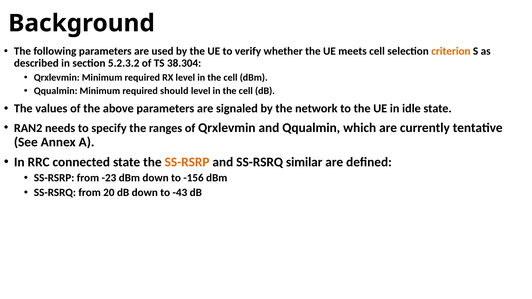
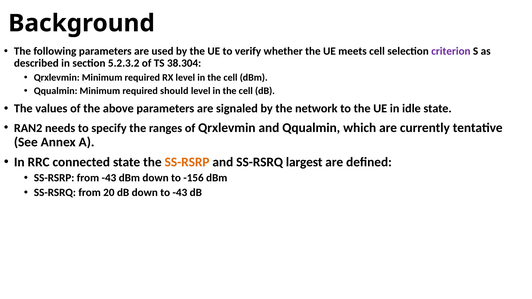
criterion colour: orange -> purple
similar: similar -> largest
from -23: -23 -> -43
